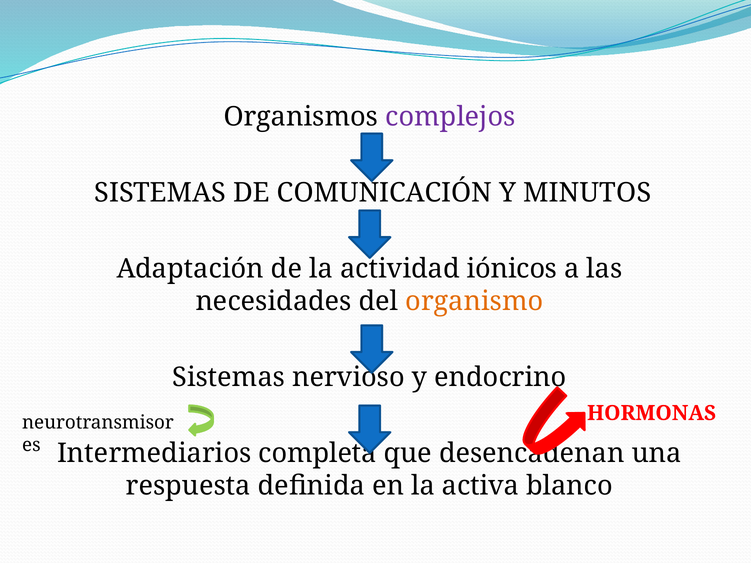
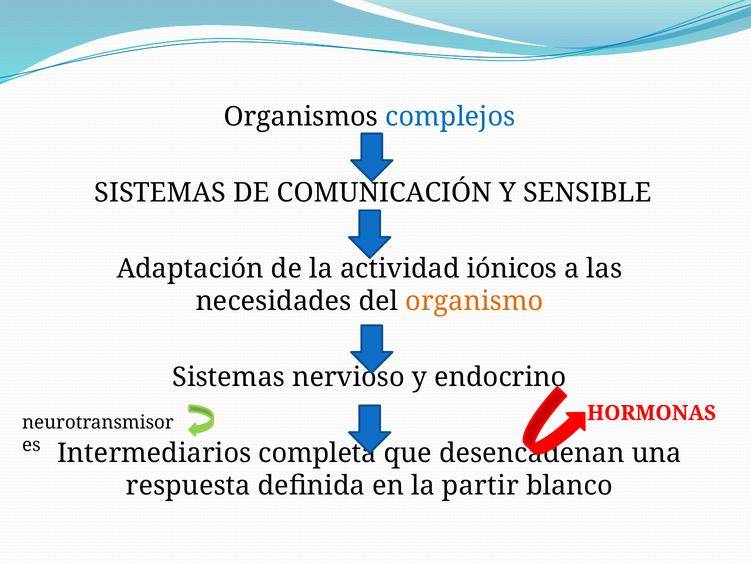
complejos colour: purple -> blue
MINUTOS: MINUTOS -> SENSIBLE
activa: activa -> partir
